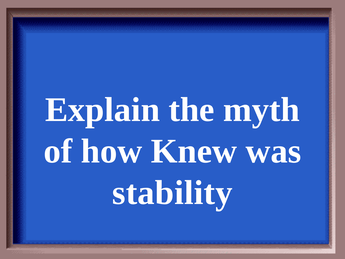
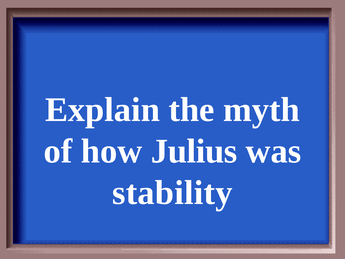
Knew: Knew -> Julius
